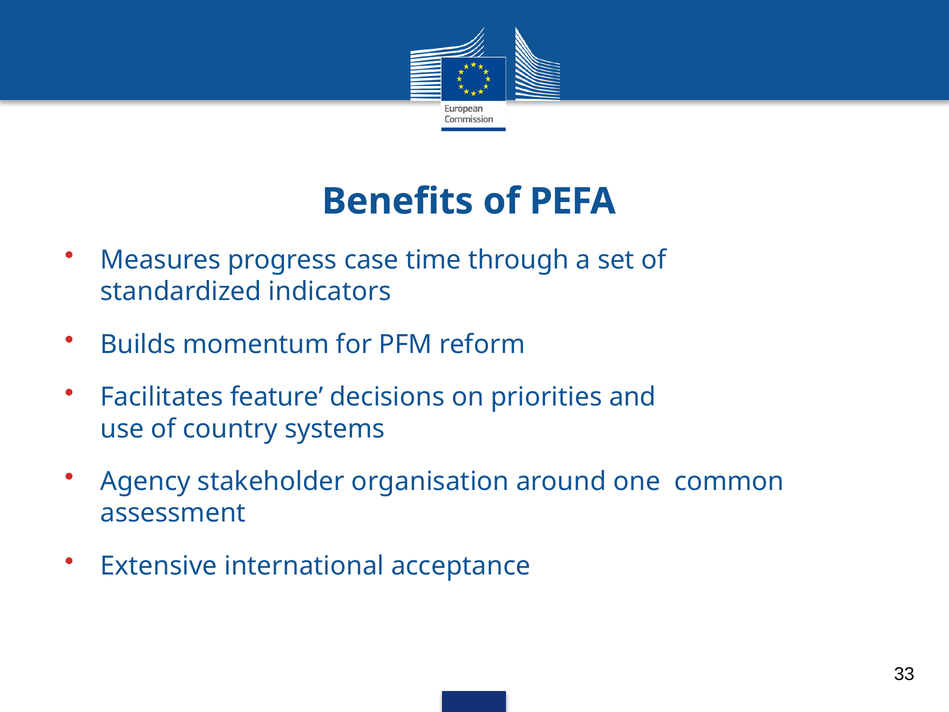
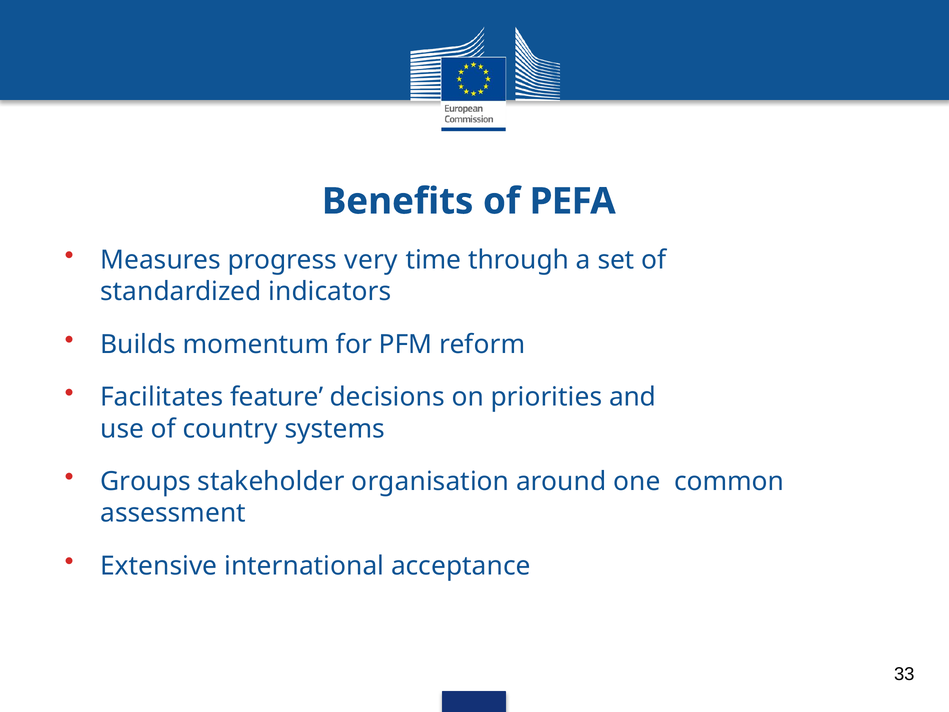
case: case -> very
Agency: Agency -> Groups
